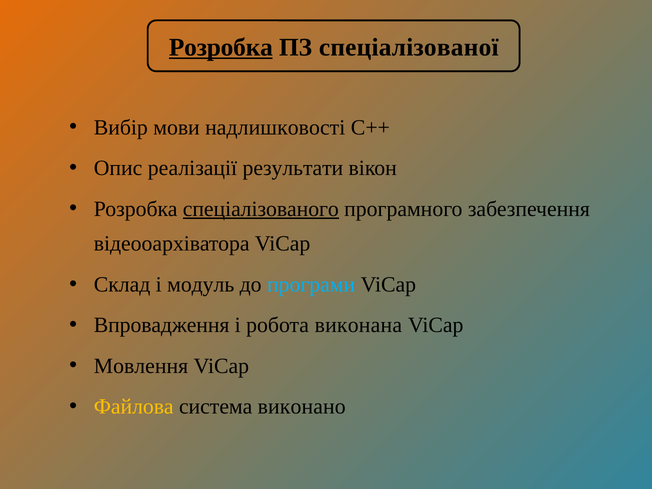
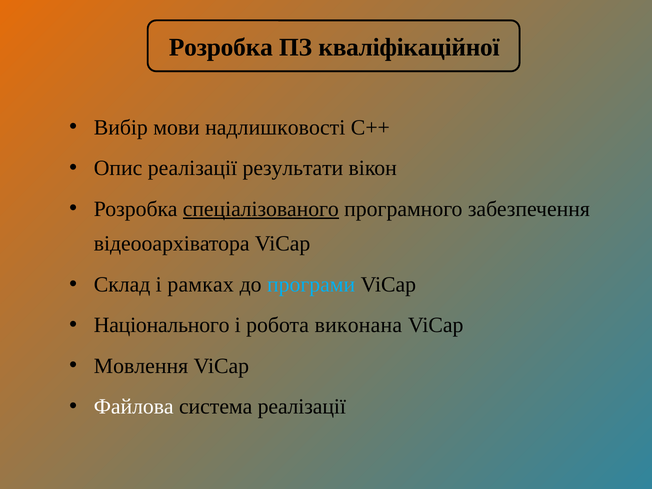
Розробка at (221, 47) underline: present -> none
спеціалізованої: спеціалізованої -> кваліфікаційної
модуль: модуль -> рамках
Впровадження: Впровадження -> Національного
Файлова colour: yellow -> white
система виконано: виконано -> реалізації
